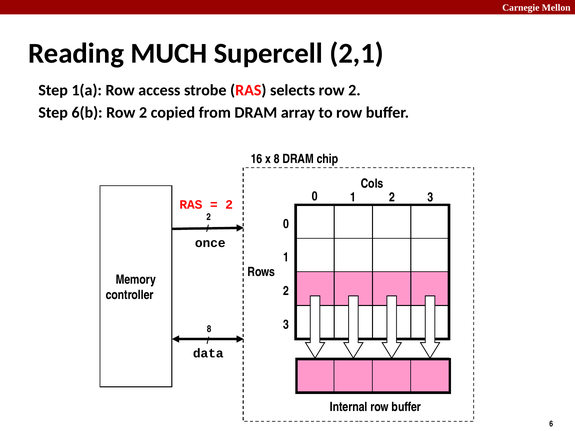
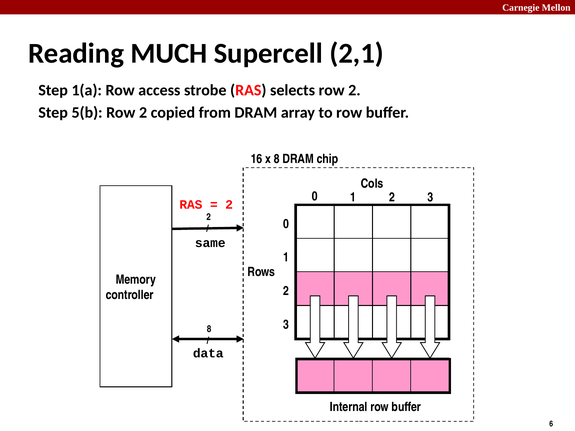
6(b: 6(b -> 5(b
once: once -> same
